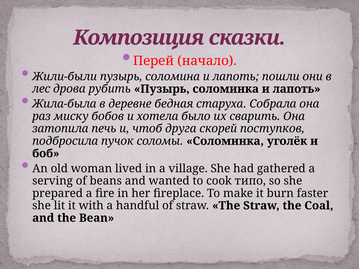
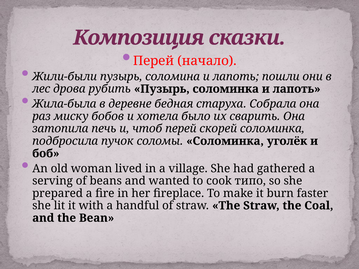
чтоб друга: друга -> перей
скорей поступков: поступков -> соломинка
